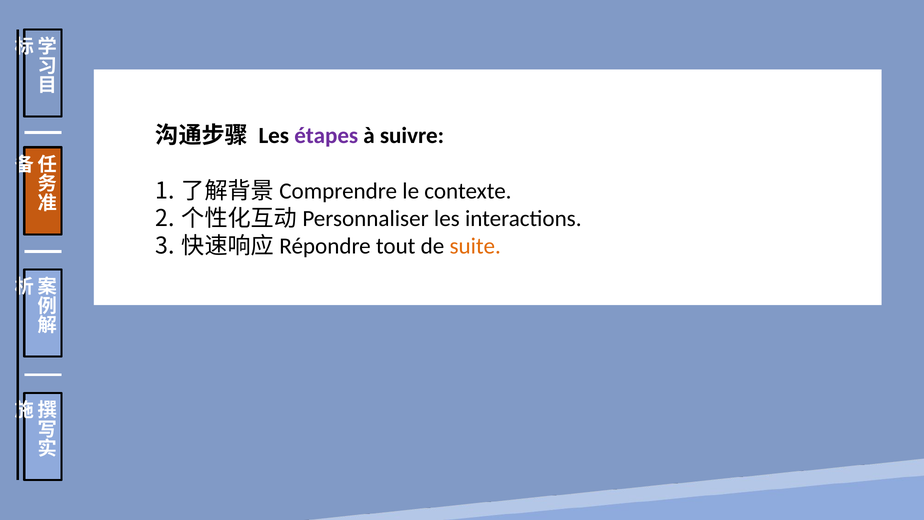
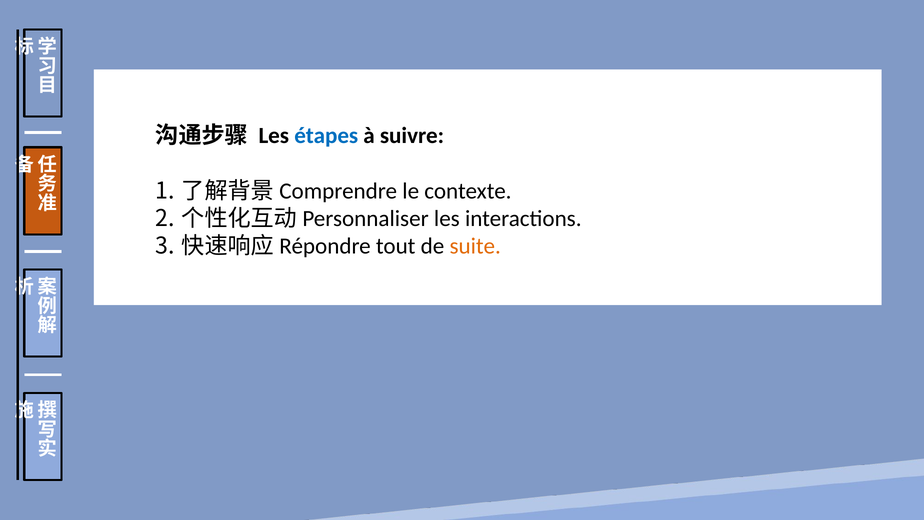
étapes colour: purple -> blue
